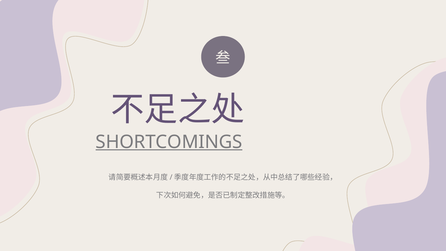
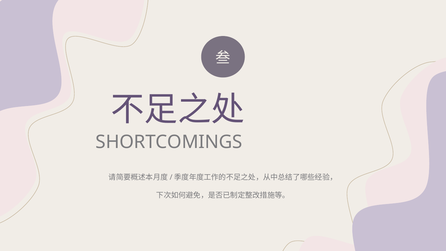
SHORTCOMINGS underline: present -> none
